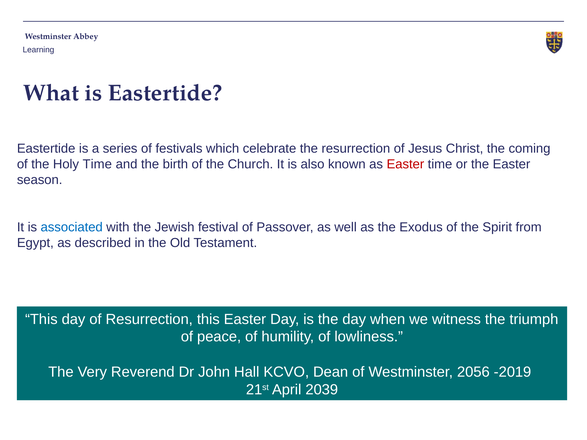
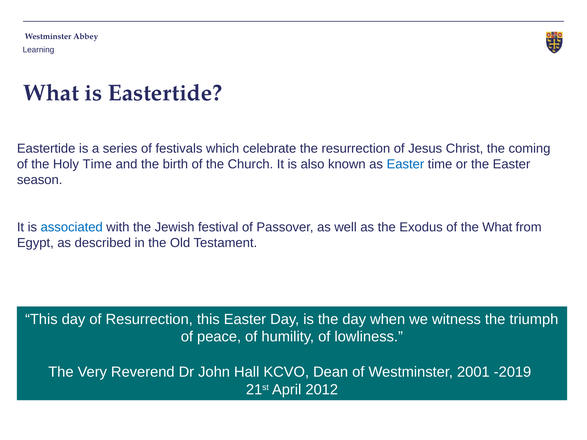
Easter at (405, 164) colour: red -> blue
the Spirit: Spirit -> What
2056: 2056 -> 2001
2039: 2039 -> 2012
